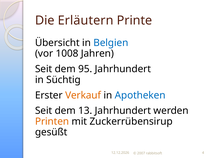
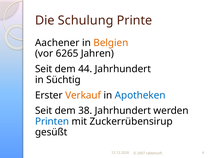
Erläutern: Erläutern -> Schulung
Übersicht: Übersicht -> Aachener
Belgien colour: blue -> orange
1008: 1008 -> 6265
95: 95 -> 44
13: 13 -> 38
Printen colour: orange -> blue
